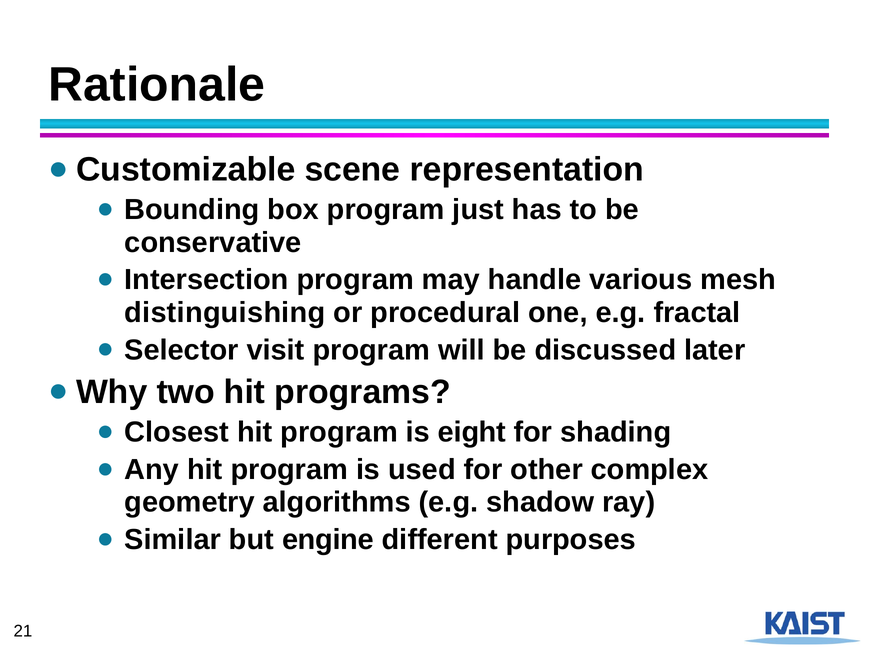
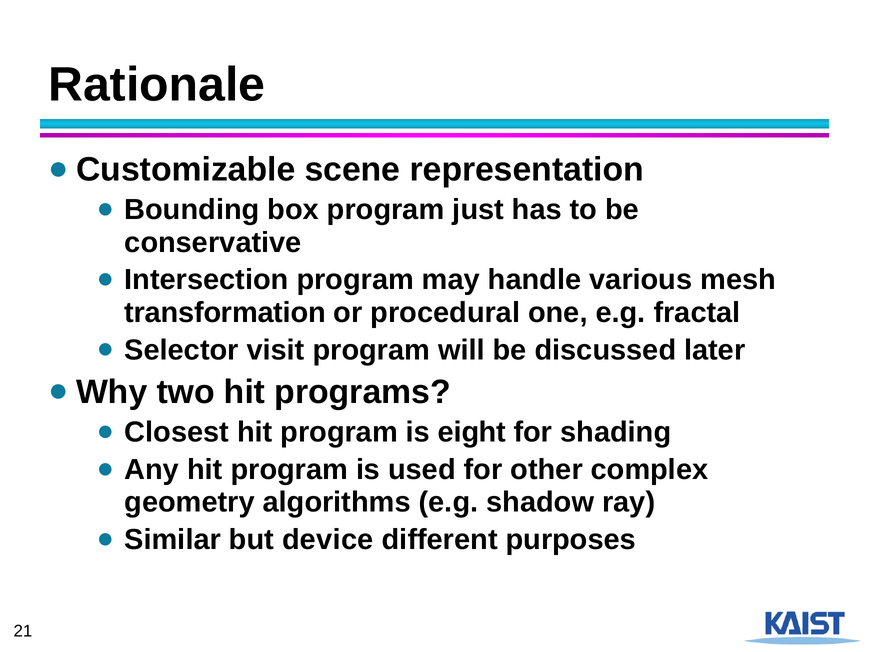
distinguishing: distinguishing -> transformation
engine: engine -> device
